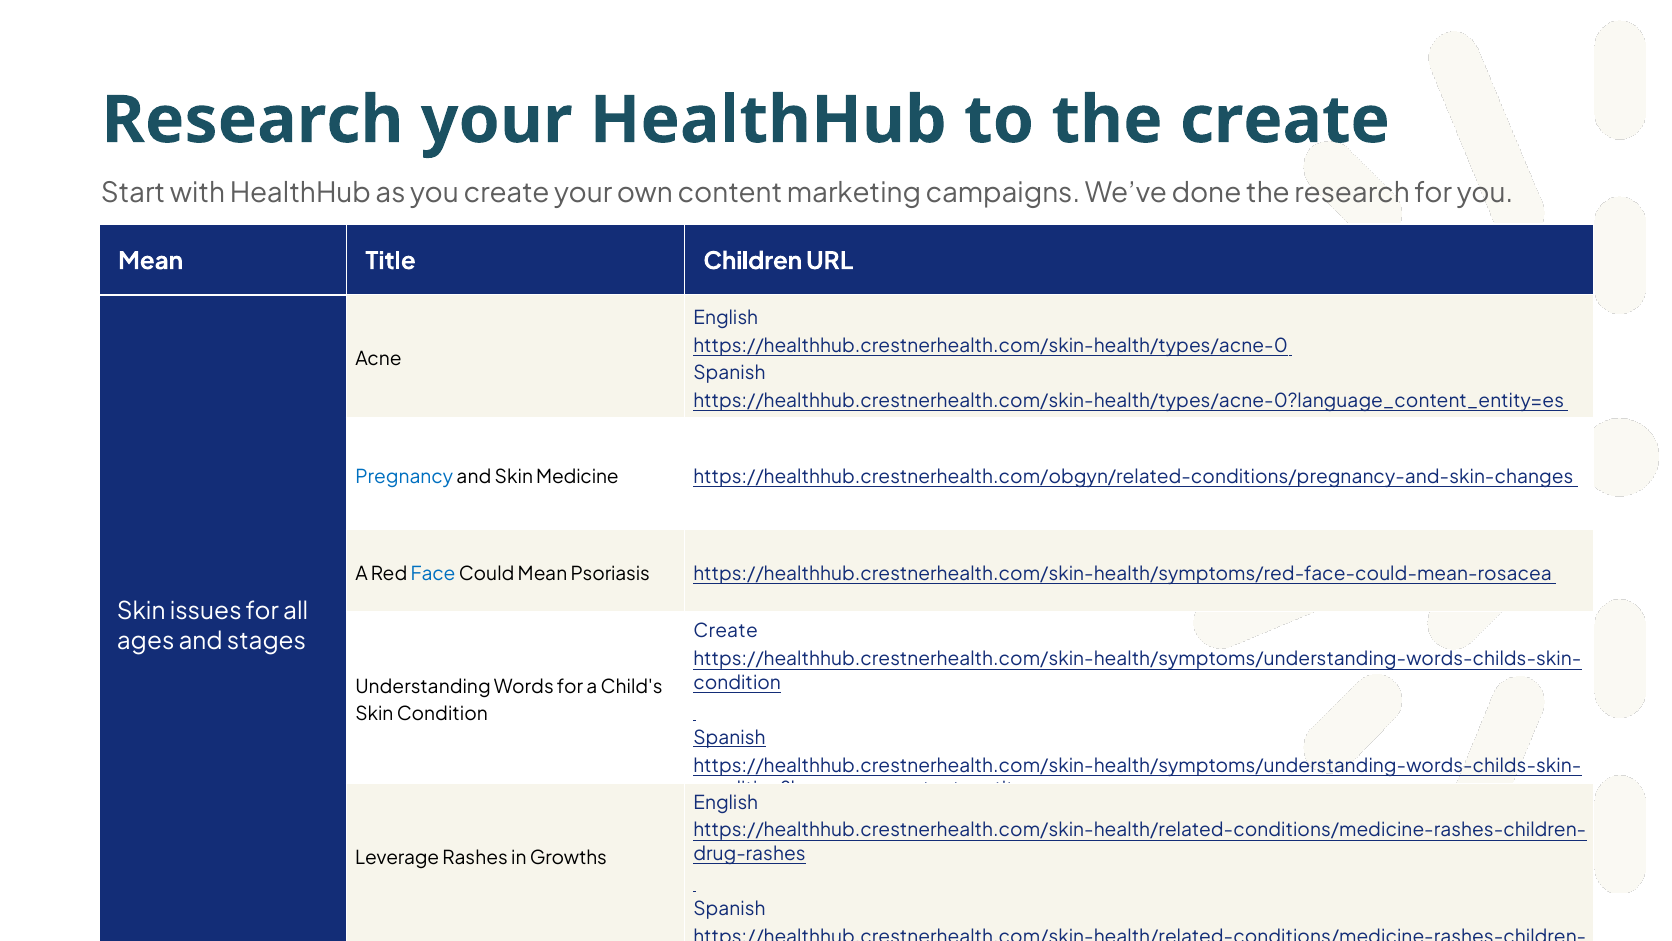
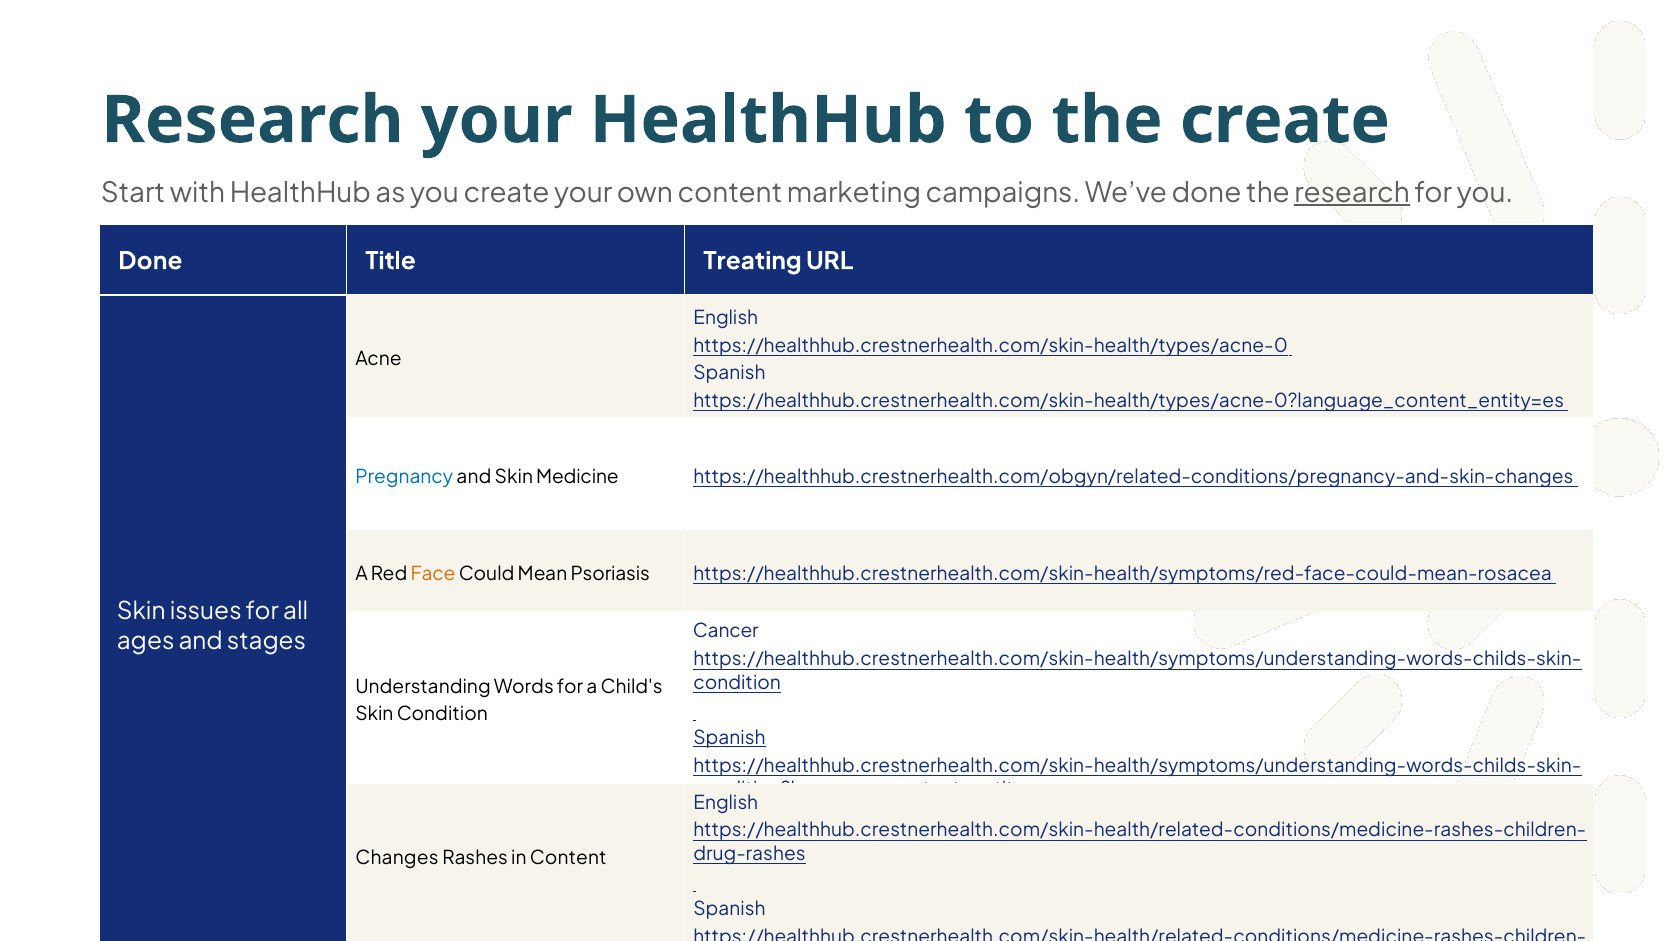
research at (1352, 193) underline: none -> present
Mean at (151, 261): Mean -> Done
Children: Children -> Treating
Face colour: blue -> orange
Create at (726, 631): Create -> Cancer
Leverage: Leverage -> Changes
in Growths: Growths -> Content
